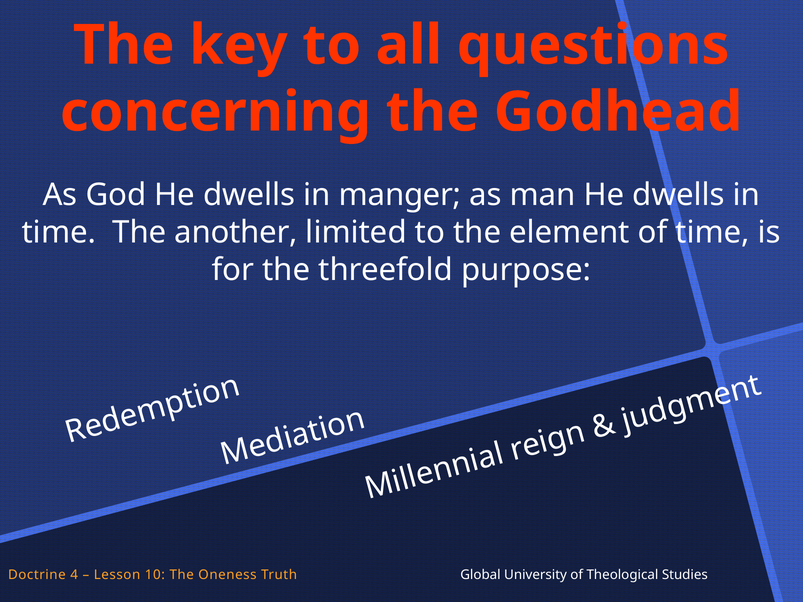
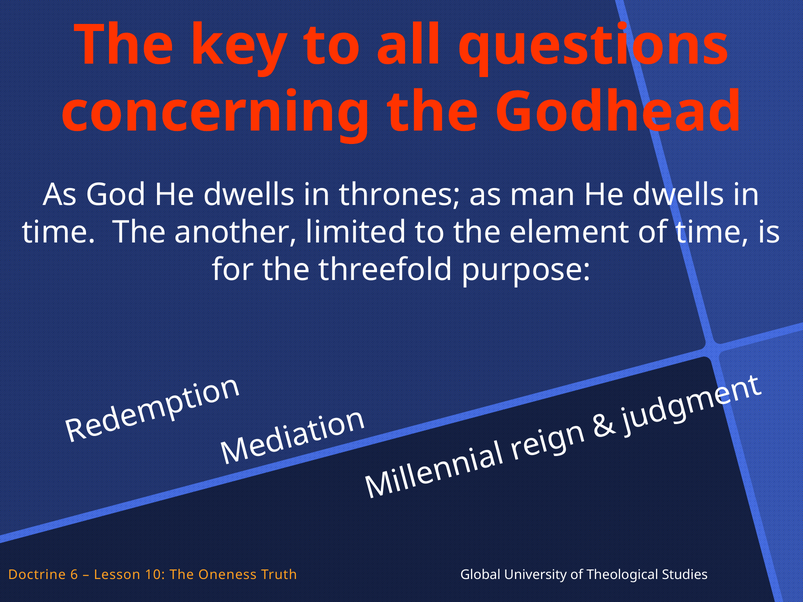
manger: manger -> thrones
4: 4 -> 6
